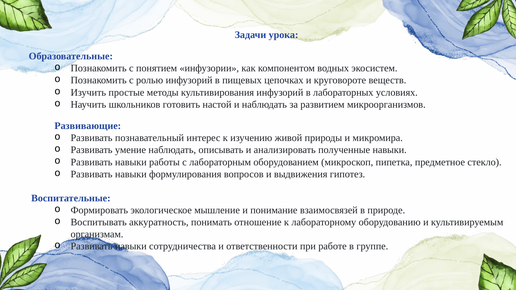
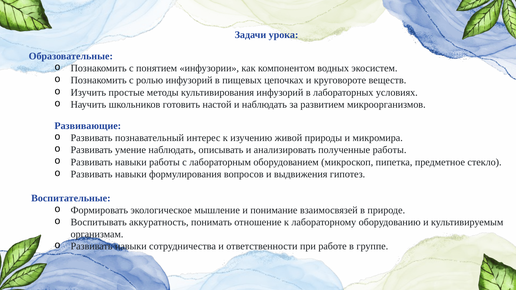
полученные навыки: навыки -> работы
